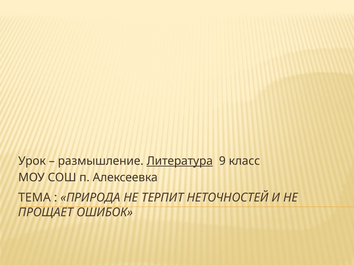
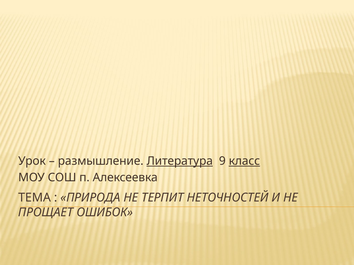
класс underline: none -> present
